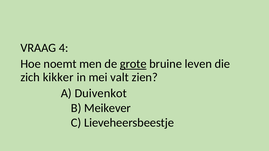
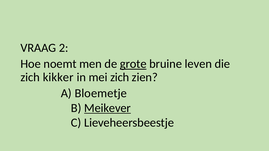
4: 4 -> 2
mei valt: valt -> zich
Duivenkot: Duivenkot -> Bloemetje
Meikever underline: none -> present
